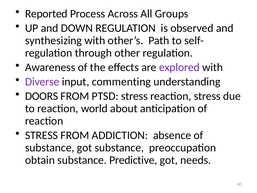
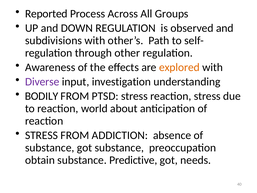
synthesizing: synthesizing -> subdivisions
explored colour: purple -> orange
commenting: commenting -> investigation
DOORS: DOORS -> BODILY
